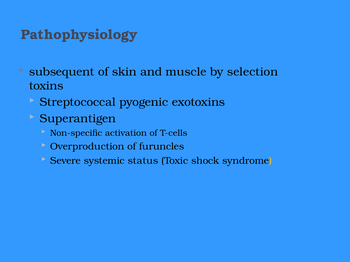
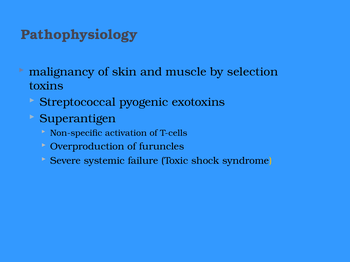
subsequent: subsequent -> malignancy
status: status -> failure
